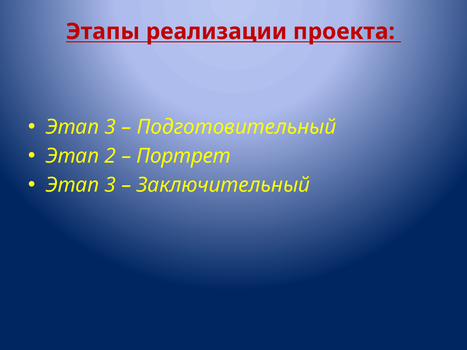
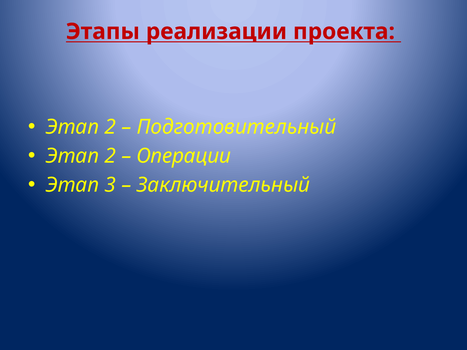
3 at (110, 127): 3 -> 2
Портрет: Портрет -> Операции
